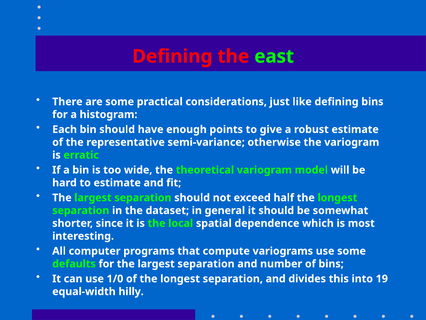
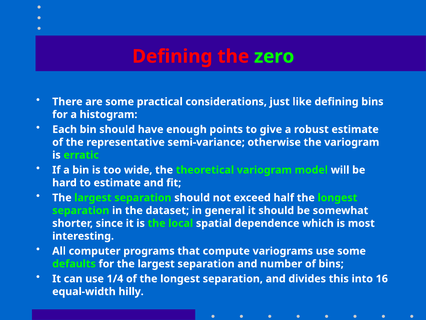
east: east -> zero
1/0: 1/0 -> 1/4
19: 19 -> 16
